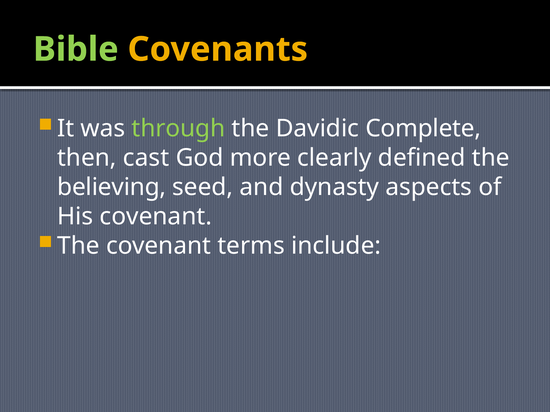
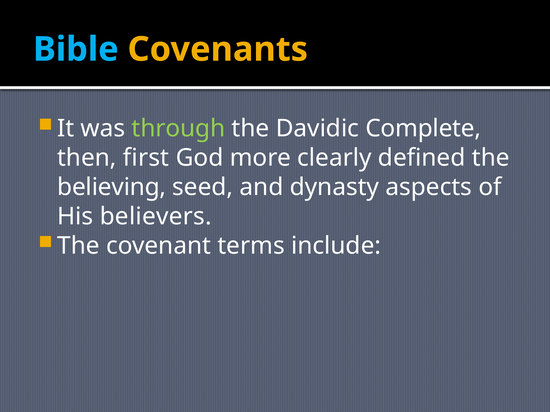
Bible colour: light green -> light blue
cast: cast -> first
His covenant: covenant -> believers
